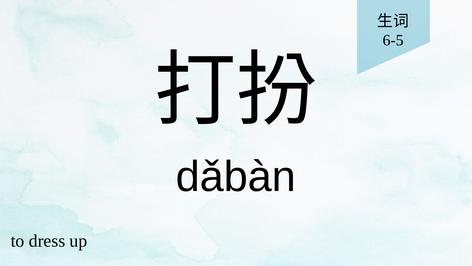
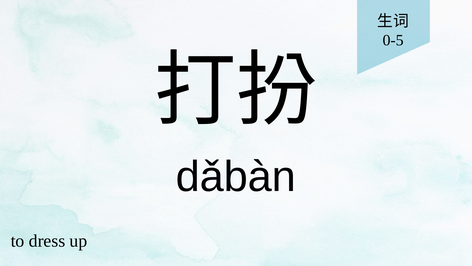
6-5: 6-5 -> 0-5
